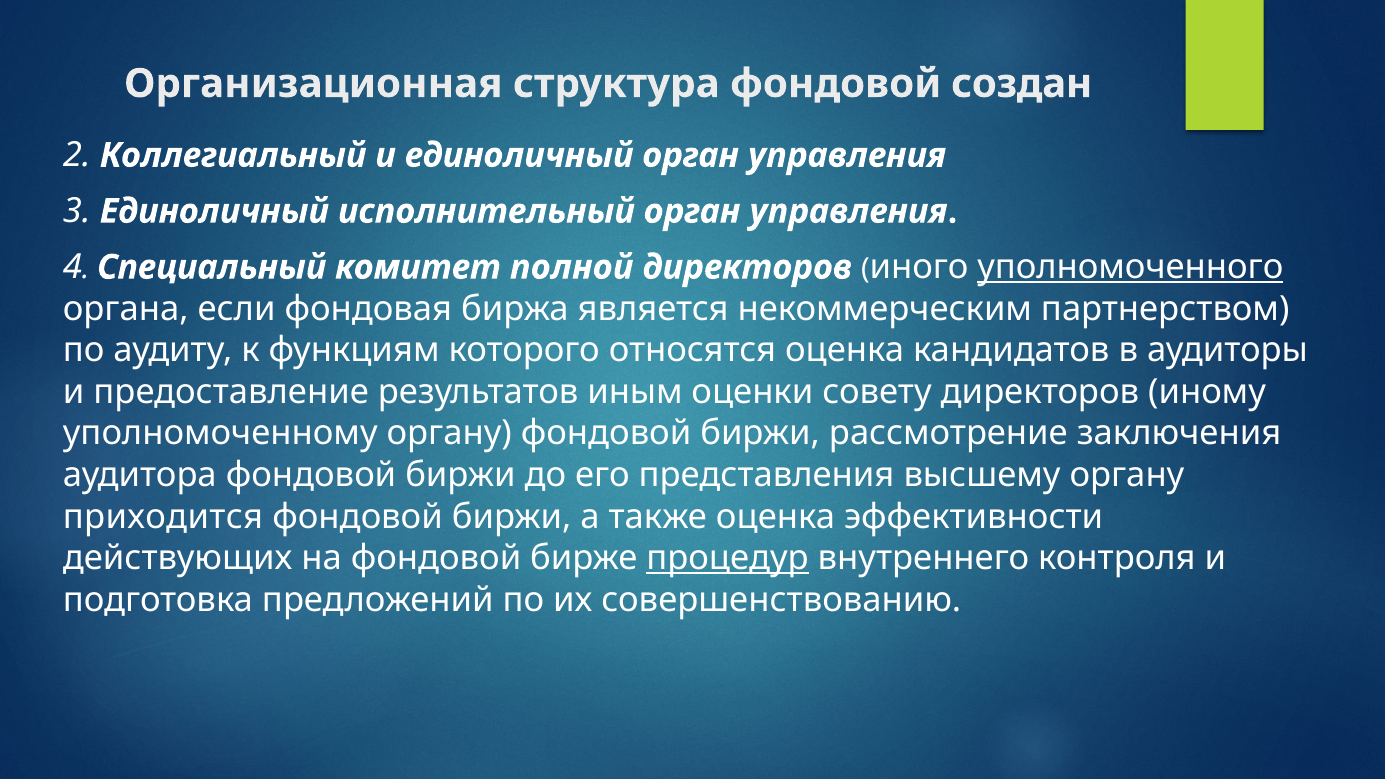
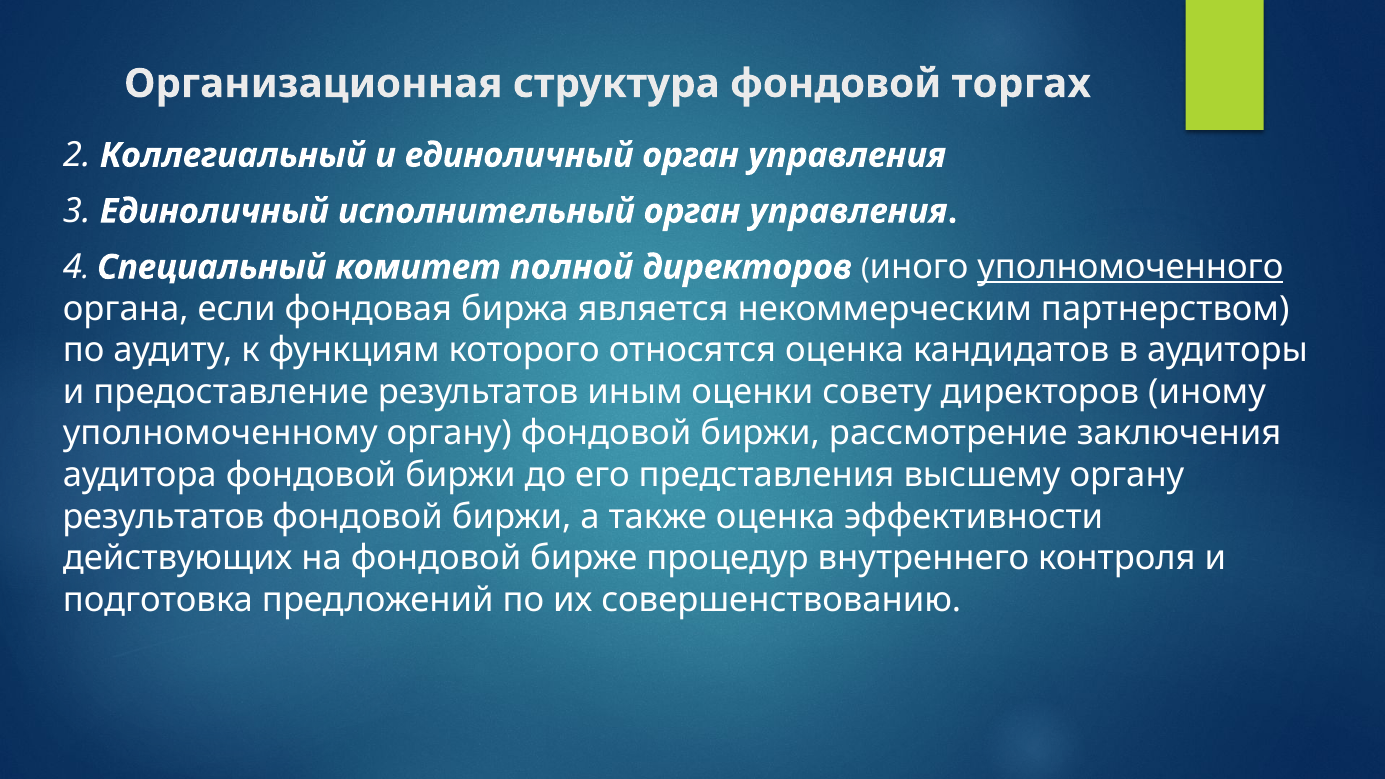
создан: создан -> торгах
приходится at (163, 517): приходится -> результатов
процедур underline: present -> none
